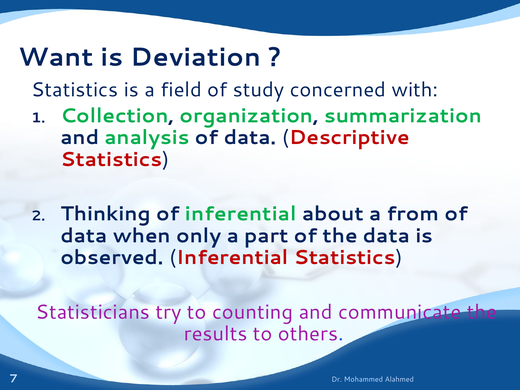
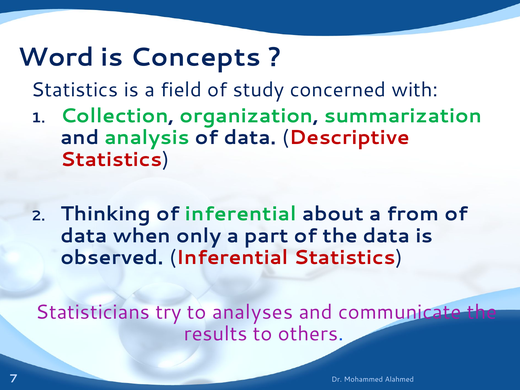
Want: Want -> Word
Deviation: Deviation -> Concepts
counting: counting -> analyses
